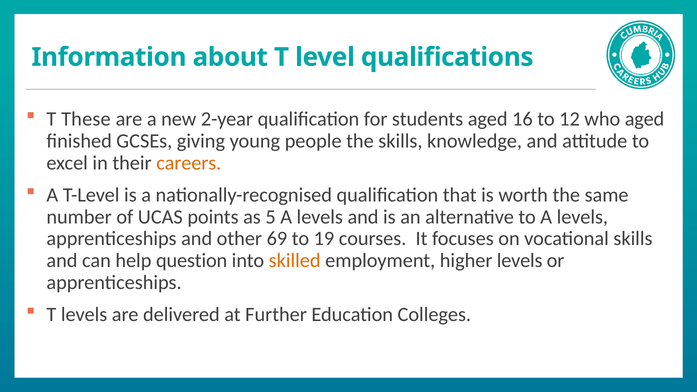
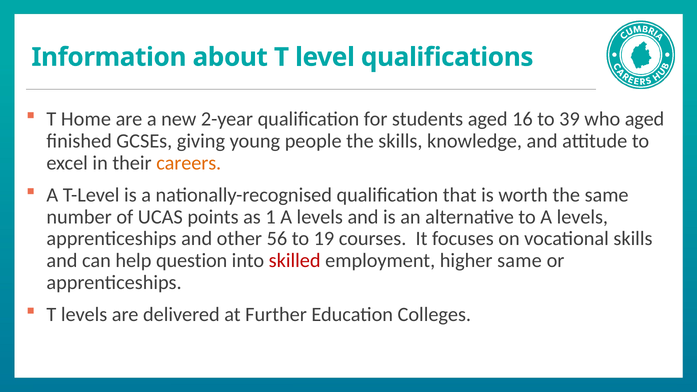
These: These -> Home
12: 12 -> 39
5: 5 -> 1
69: 69 -> 56
skilled colour: orange -> red
higher levels: levels -> same
